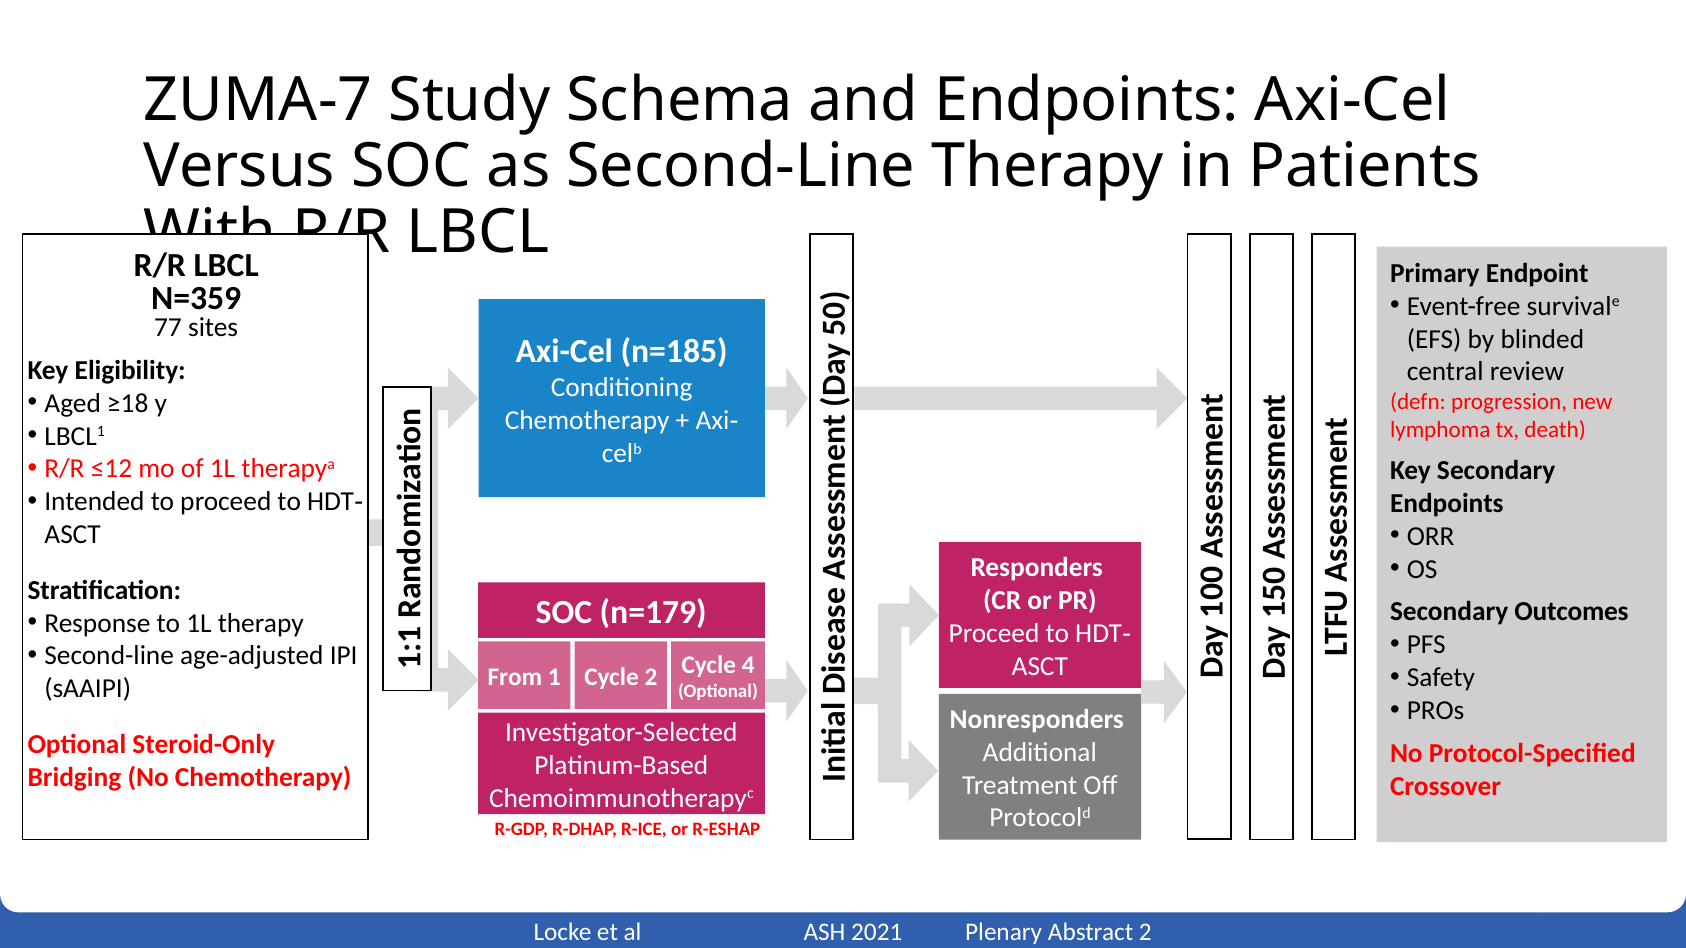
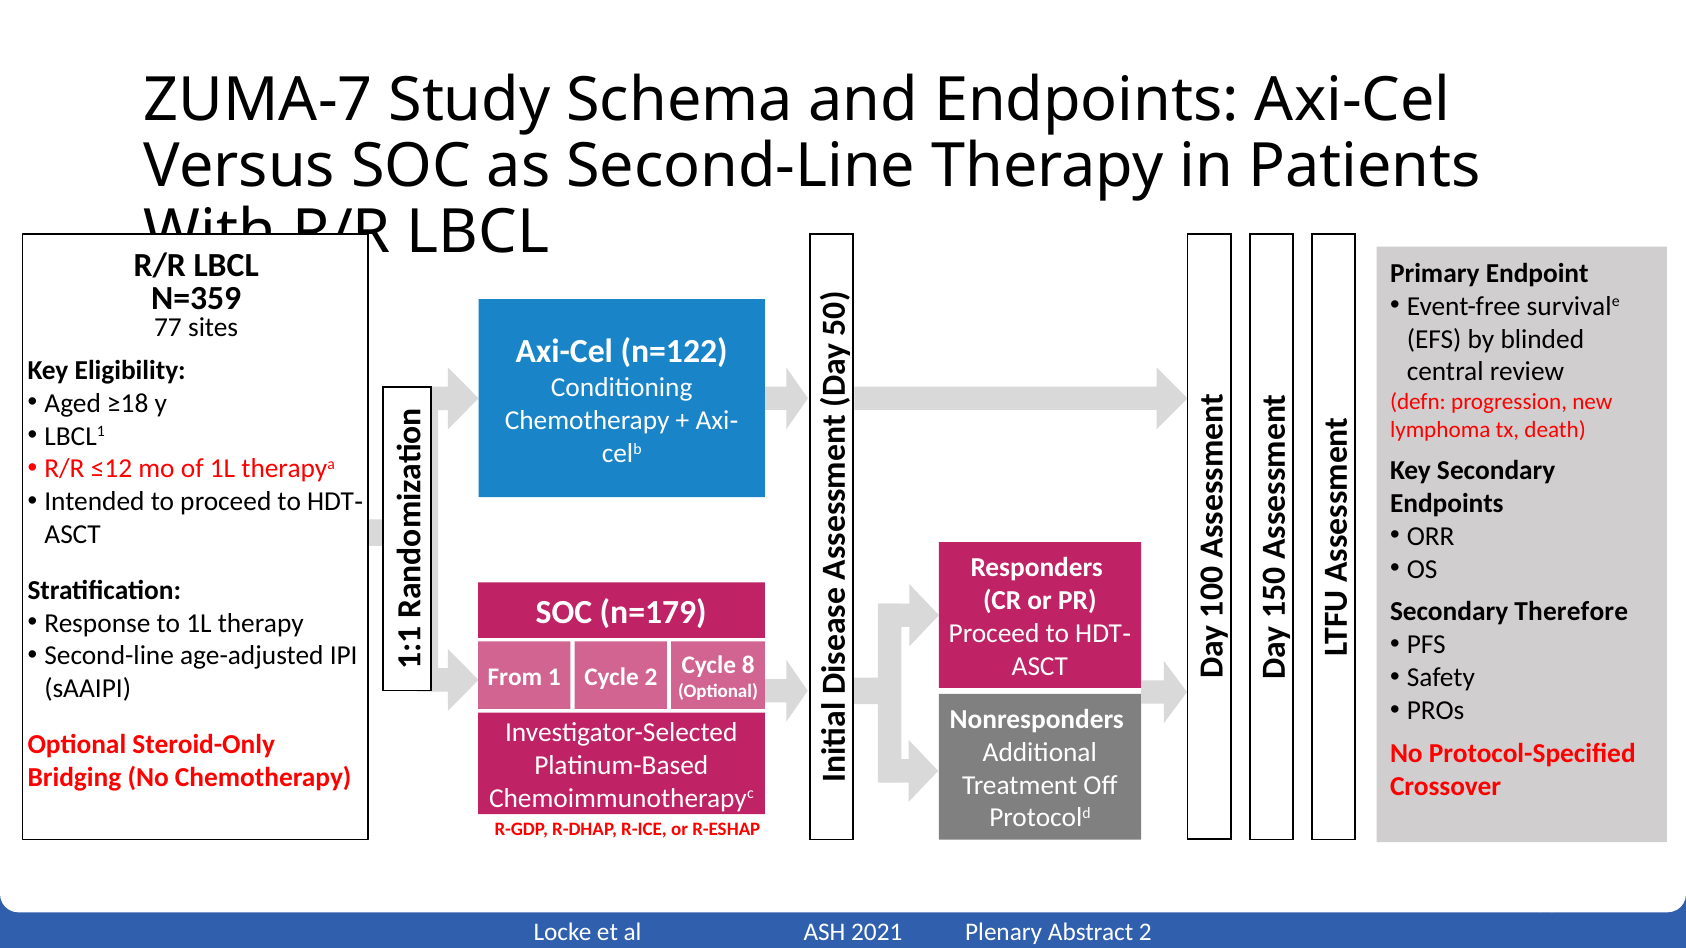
n=185: n=185 -> n=122
Outcomes: Outcomes -> Therefore
4: 4 -> 8
